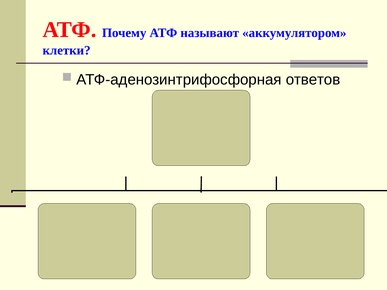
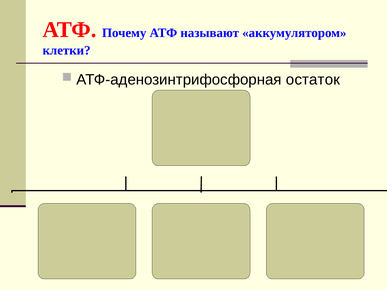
ответов: ответов -> остаток
